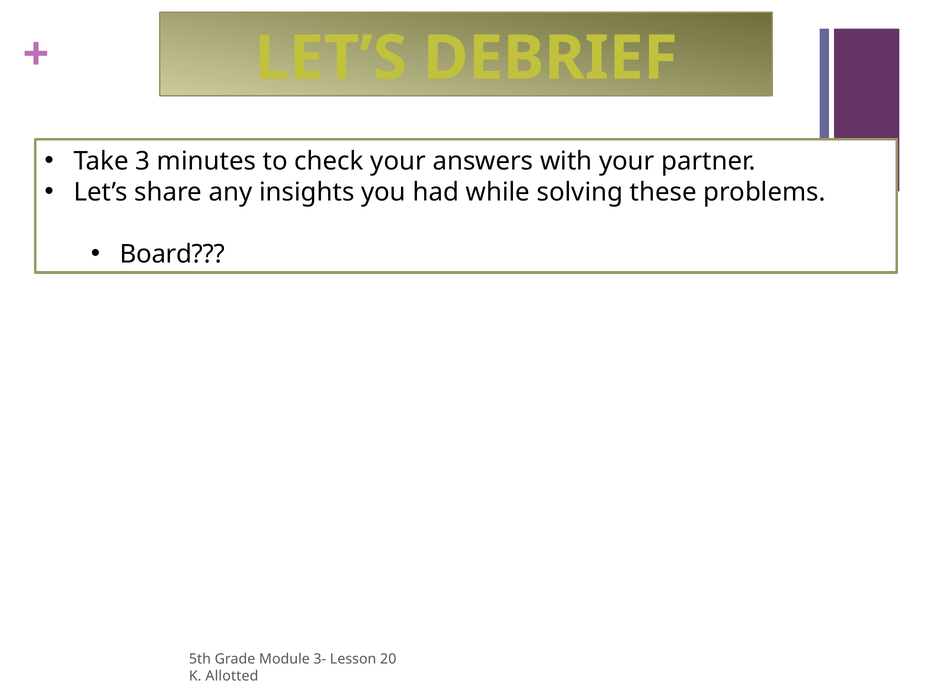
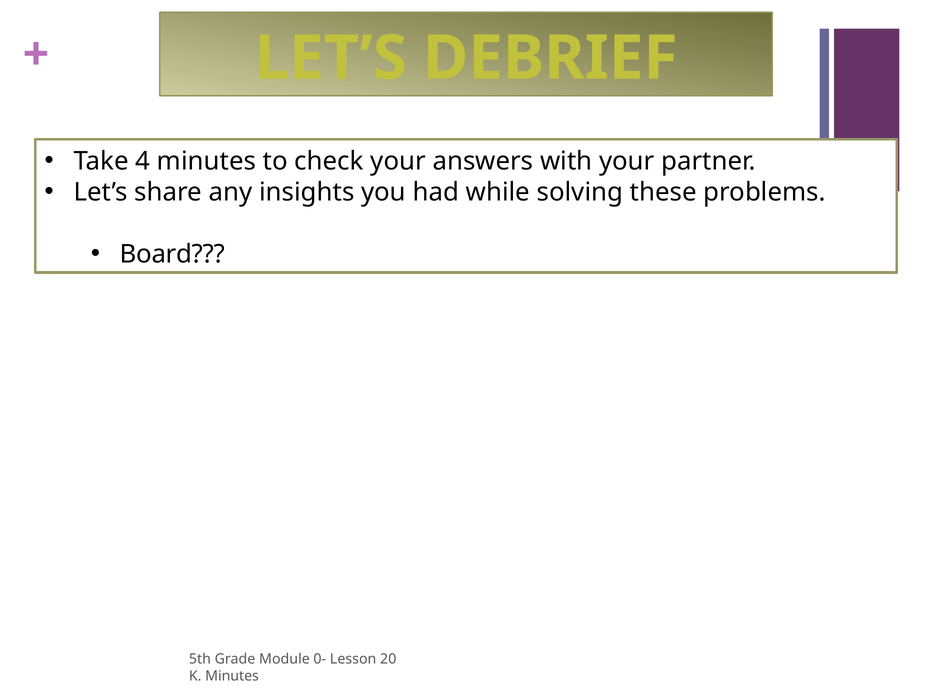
3: 3 -> 4
3-: 3- -> 0-
K Allotted: Allotted -> Minutes
